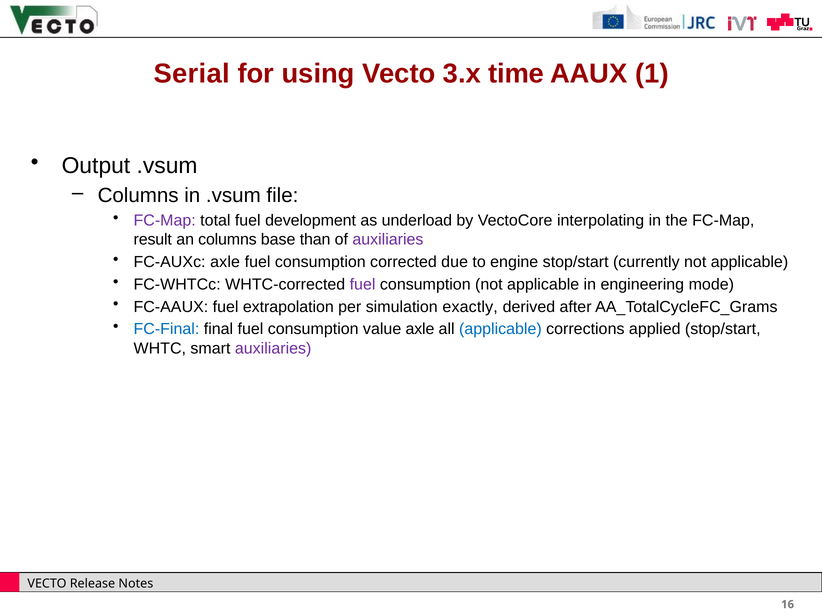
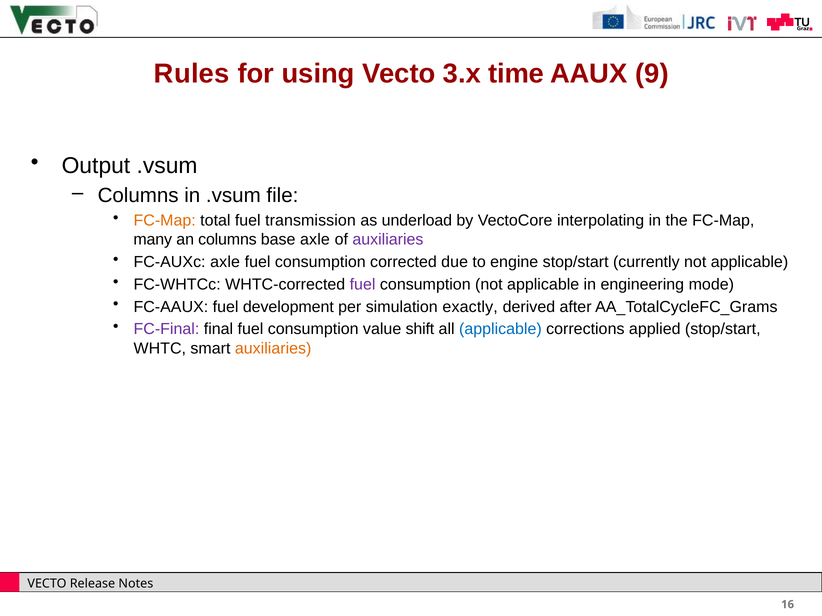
Serial: Serial -> Rules
1: 1 -> 9
FC-Map at (165, 221) colour: purple -> orange
development: development -> transmission
result: result -> many
base than: than -> axle
extrapolation: extrapolation -> development
FC-Final colour: blue -> purple
value axle: axle -> shift
auxiliaries at (273, 349) colour: purple -> orange
